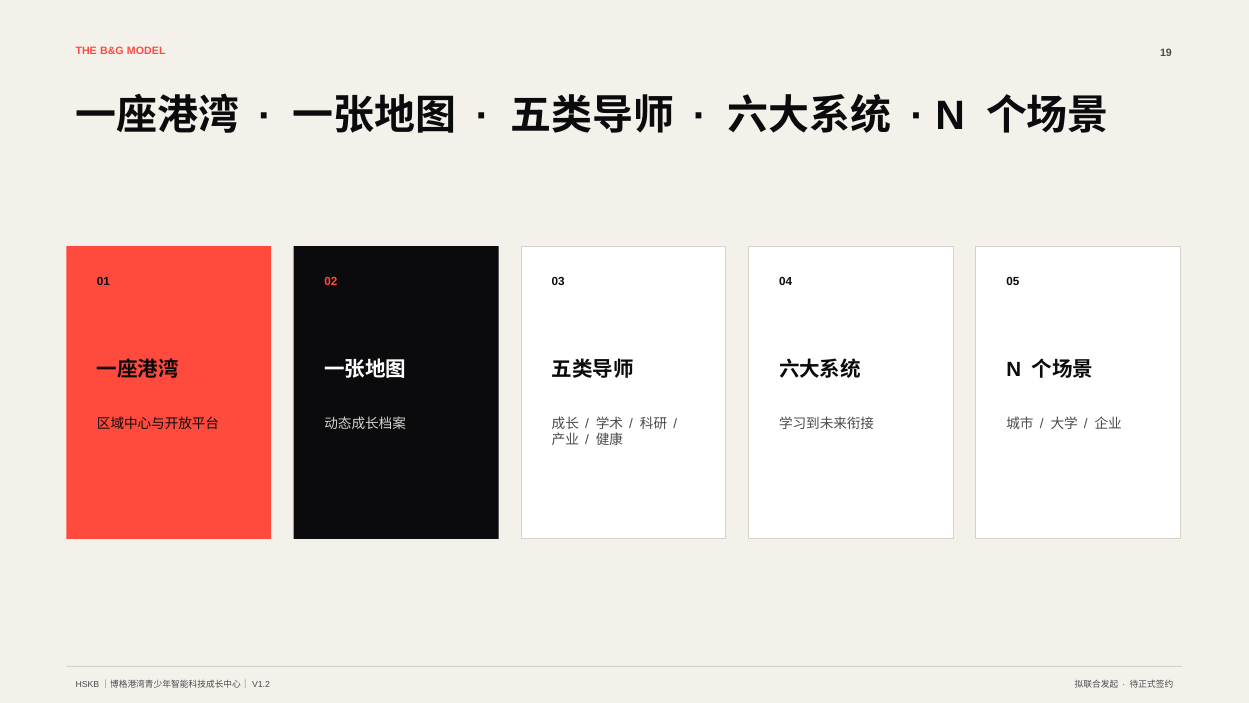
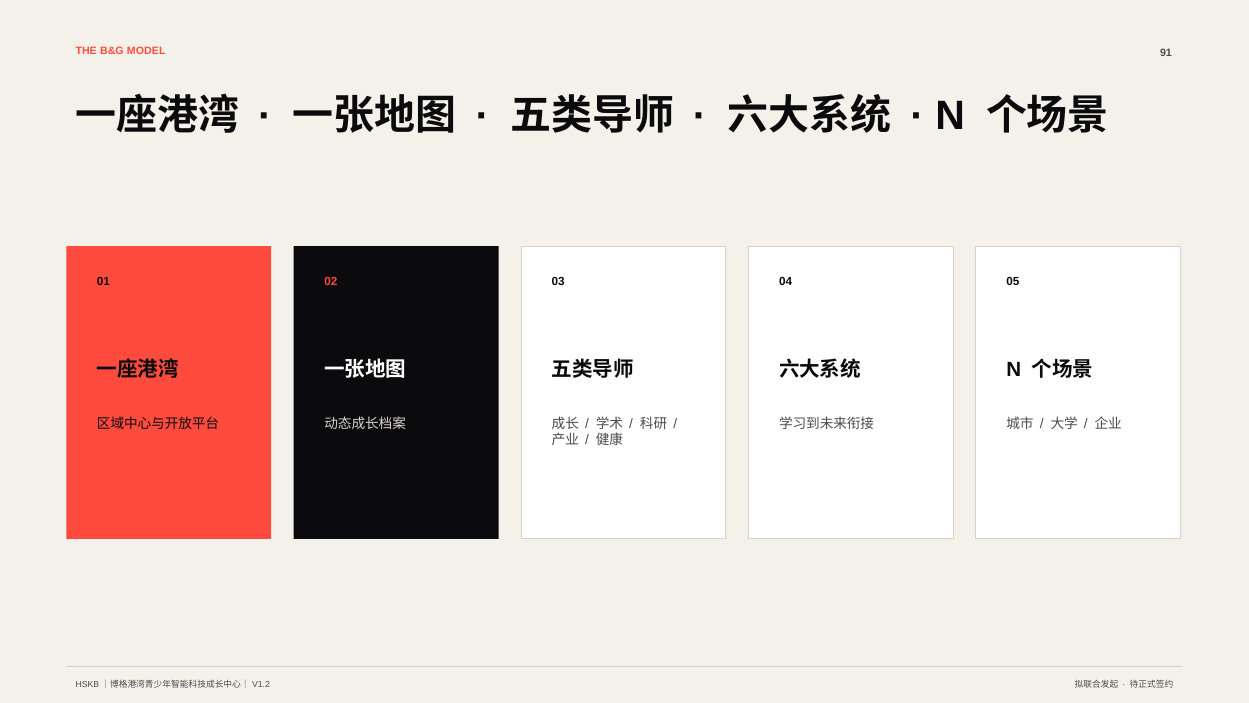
19: 19 -> 91
